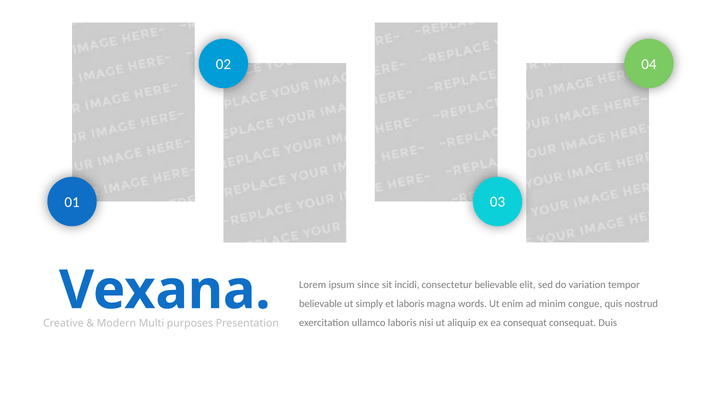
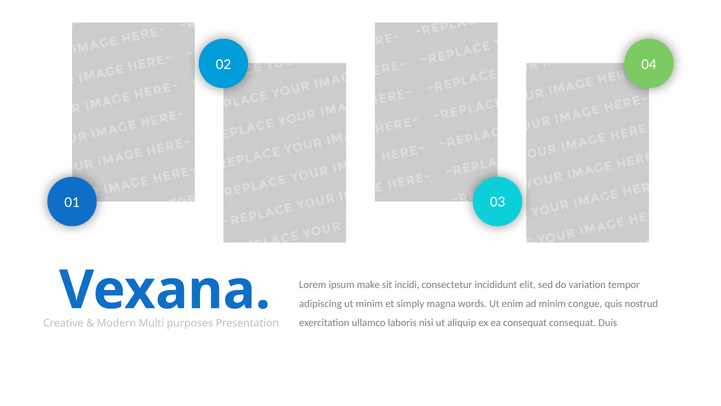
since: since -> make
consectetur believable: believable -> incididunt
believable at (321, 303): believable -> adipiscing
ut simply: simply -> minim
et laboris: laboris -> simply
